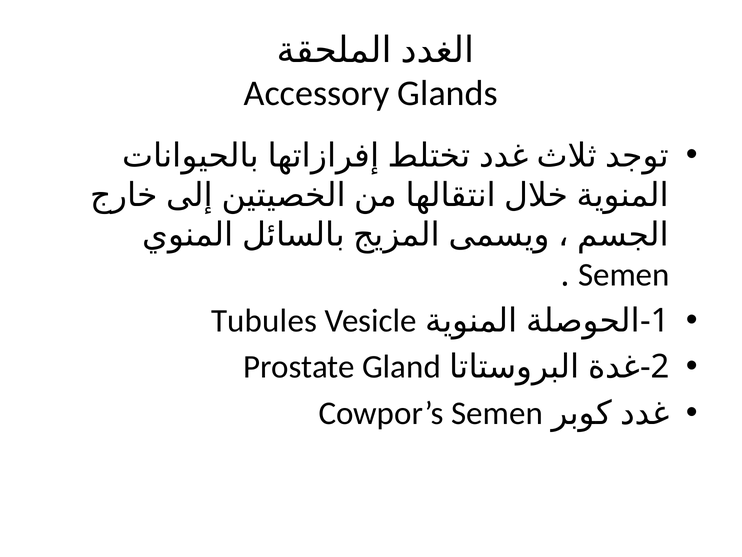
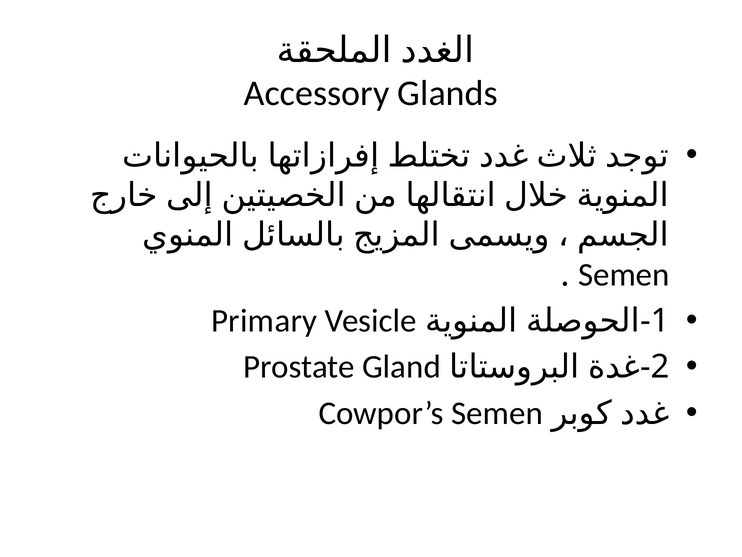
Tubules: Tubules -> Primary
